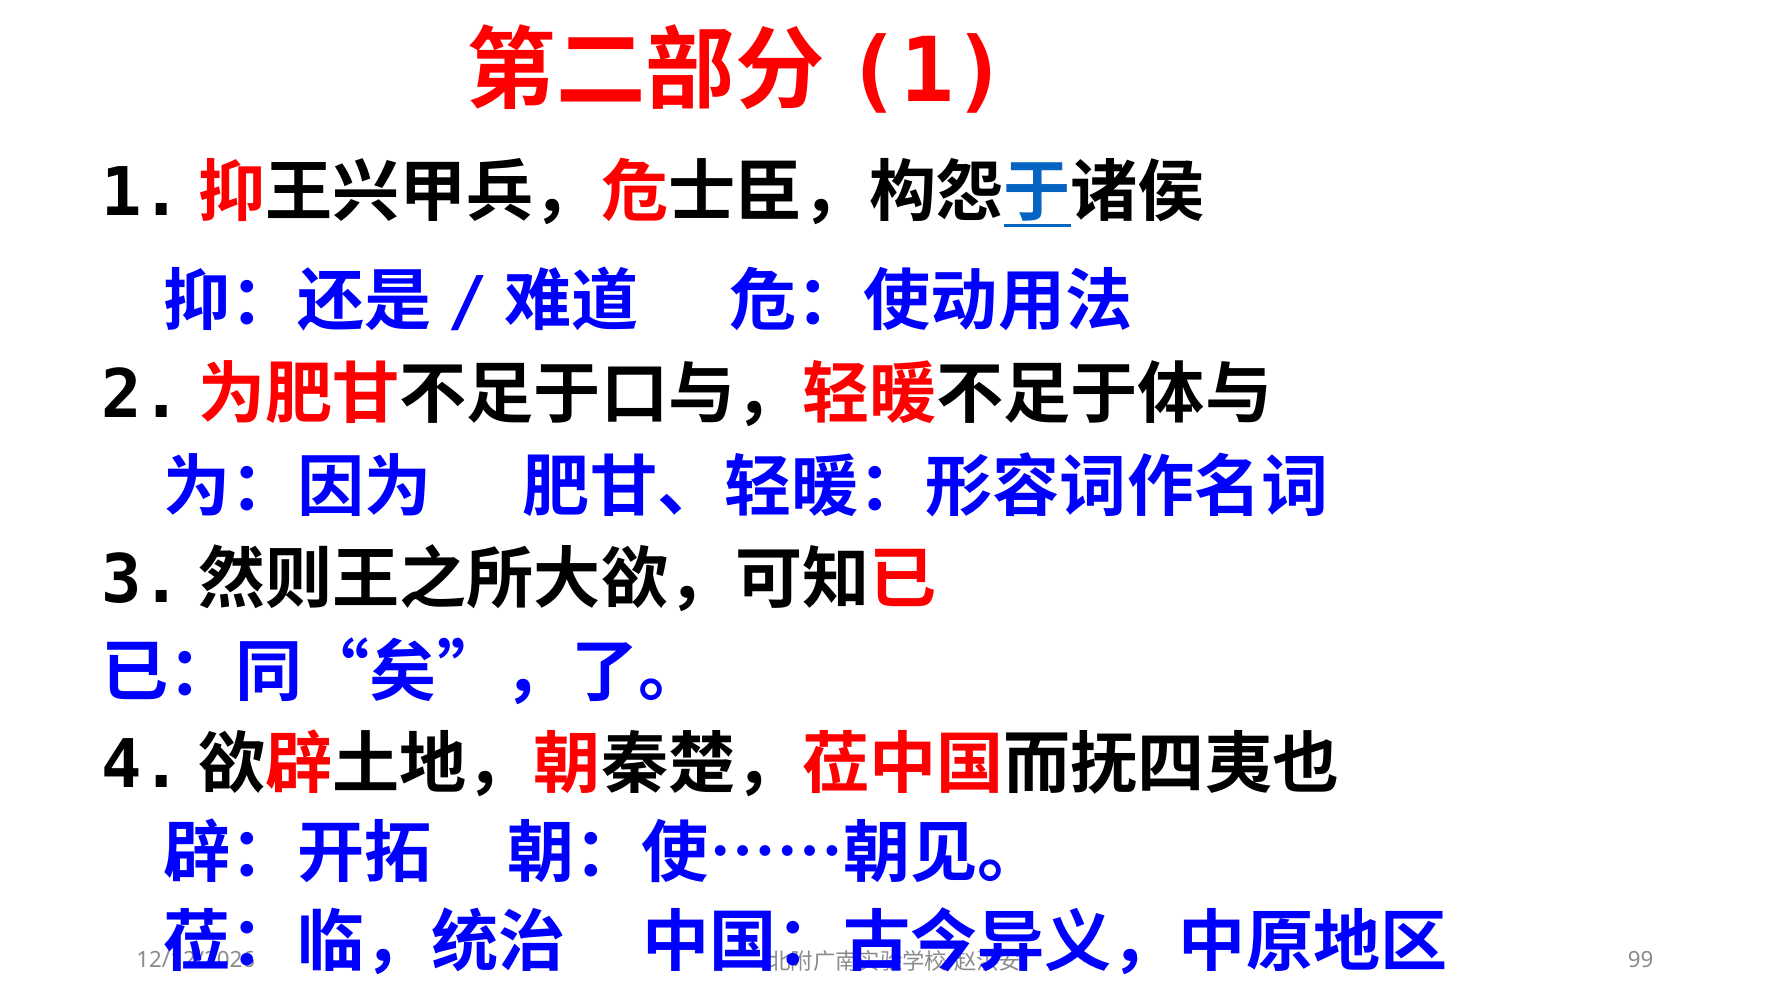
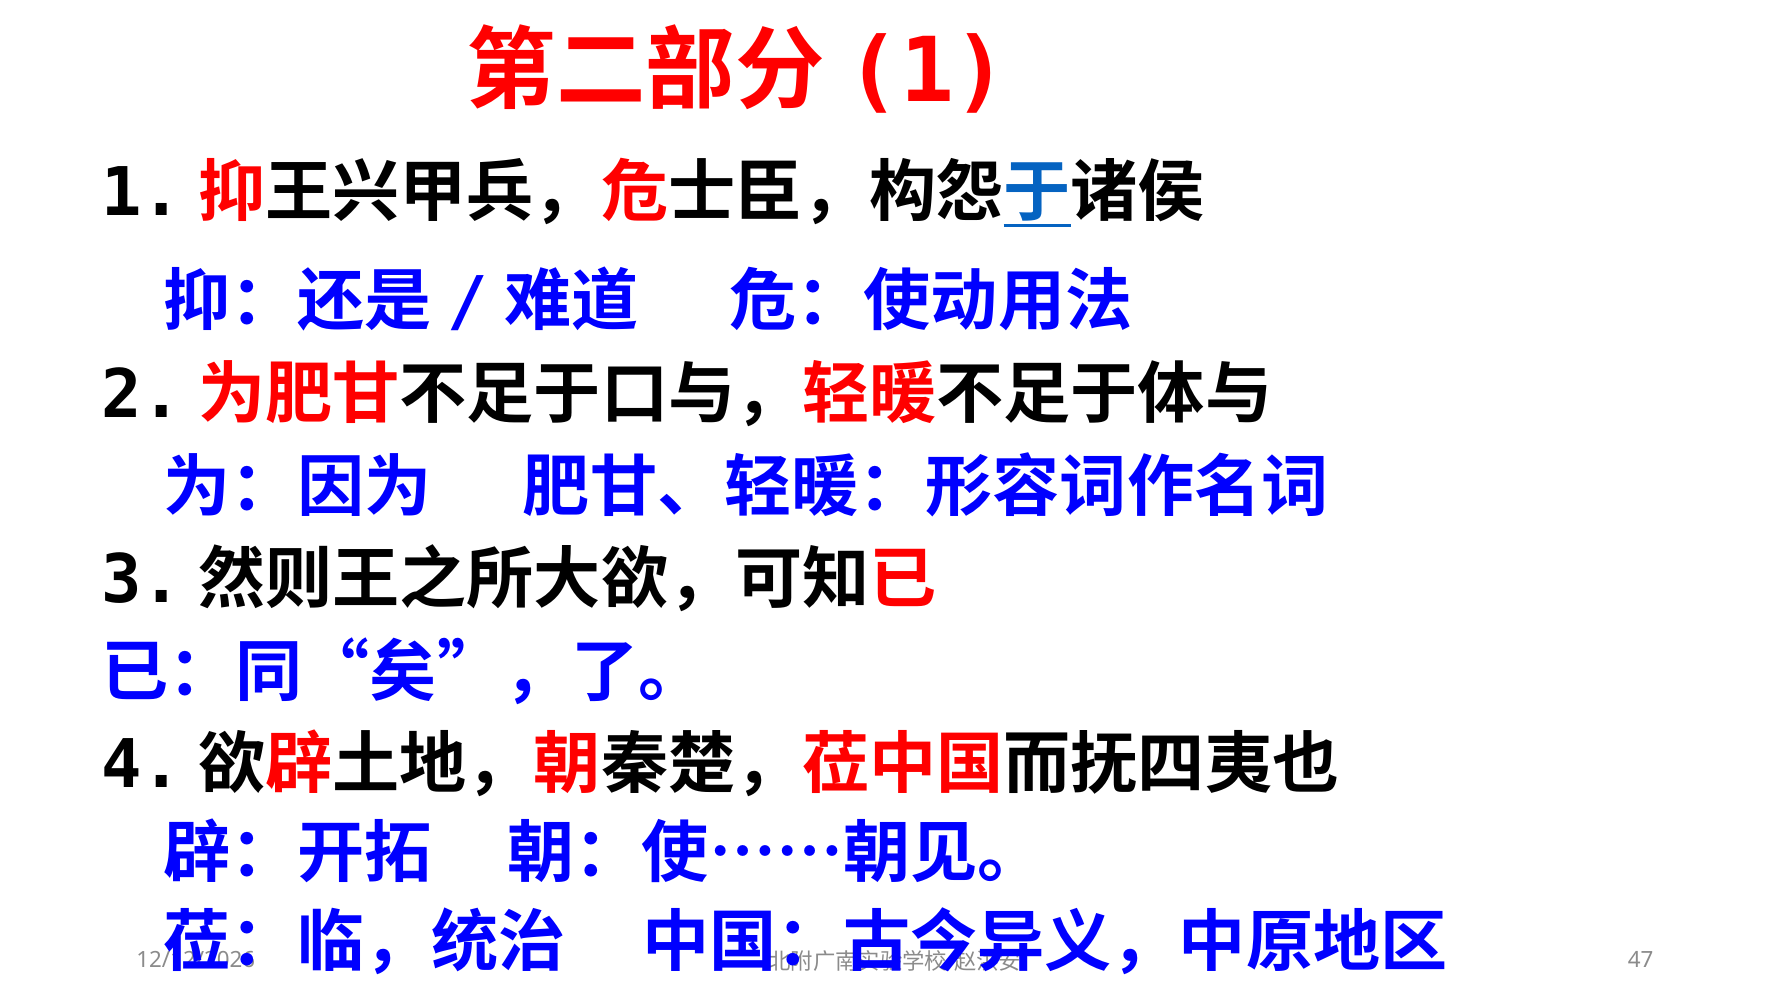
99: 99 -> 47
